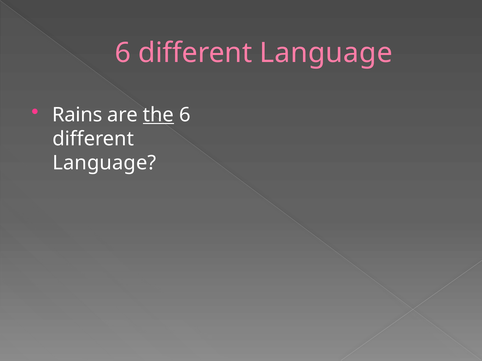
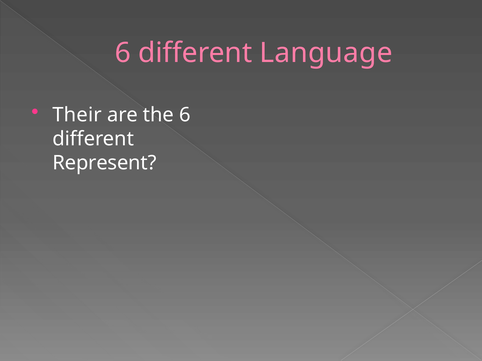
Rains: Rains -> Their
the underline: present -> none
Language at (104, 163): Language -> Represent
